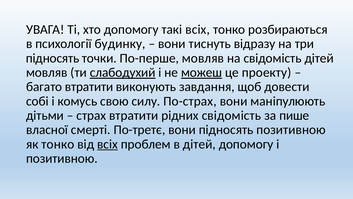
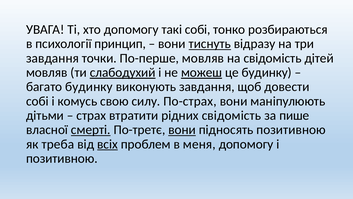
такі всіх: всіх -> собі
будинку: будинку -> принцип
тиснуть underline: none -> present
підносять at (53, 58): підносять -> завдання
це проекту: проекту -> будинку
багато втратити: втратити -> будинку
смерті underline: none -> present
вони at (182, 130) underline: none -> present
як тонко: тонко -> треба
в дітей: дітей -> меня
